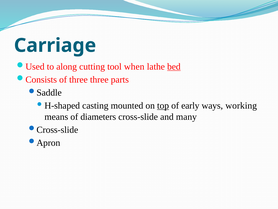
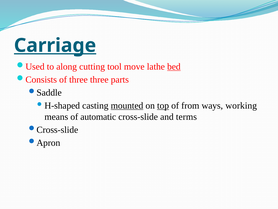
Carriage underline: none -> present
when: when -> move
mounted underline: none -> present
early: early -> from
diameters: diameters -> automatic
many: many -> terms
